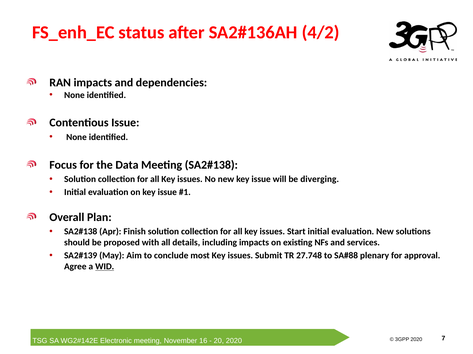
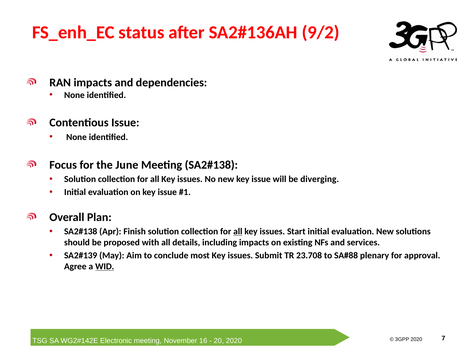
4/2: 4/2 -> 9/2
Data: Data -> June
all at (238, 232) underline: none -> present
27.748: 27.748 -> 23.708
